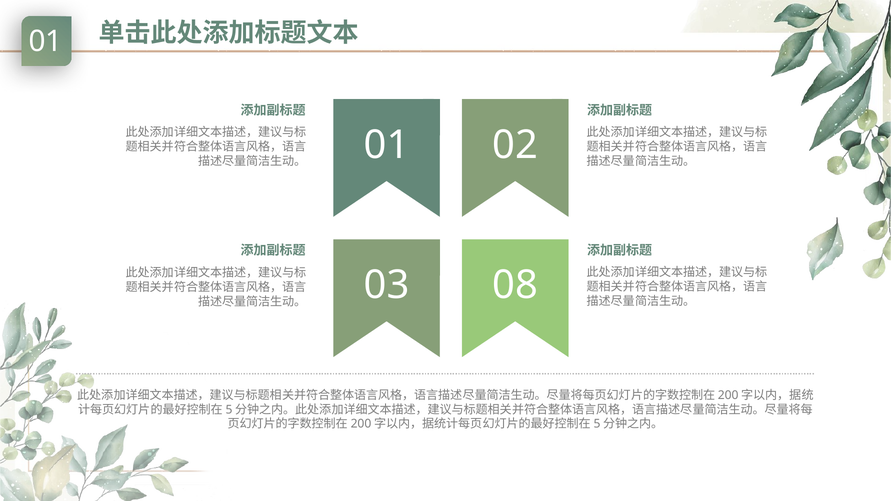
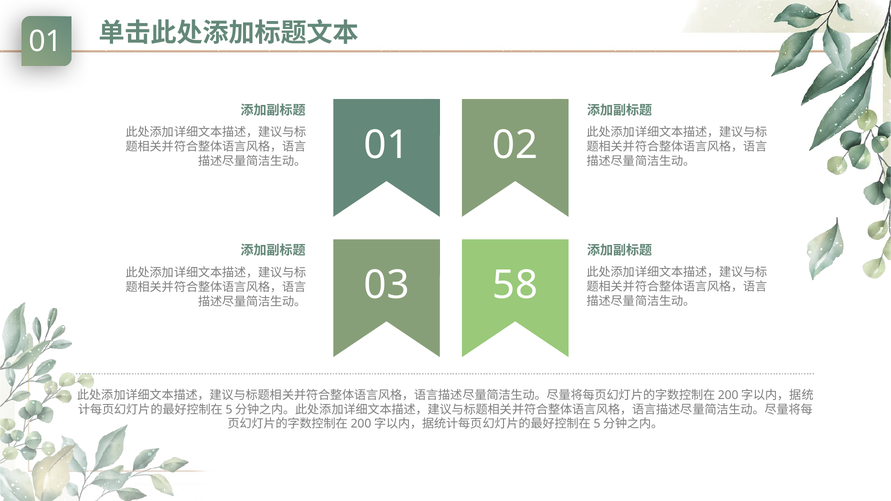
08: 08 -> 58
